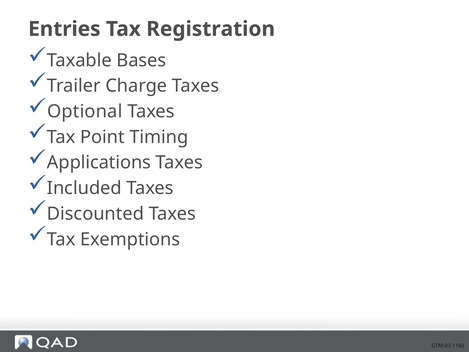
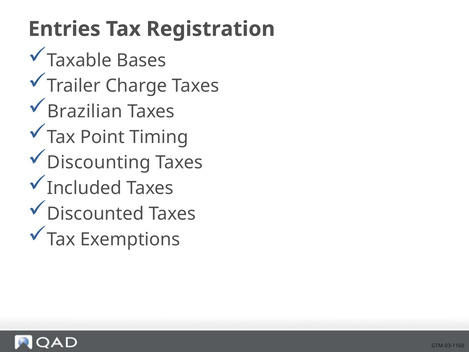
Optional: Optional -> Brazilian
Applications: Applications -> Discounting
